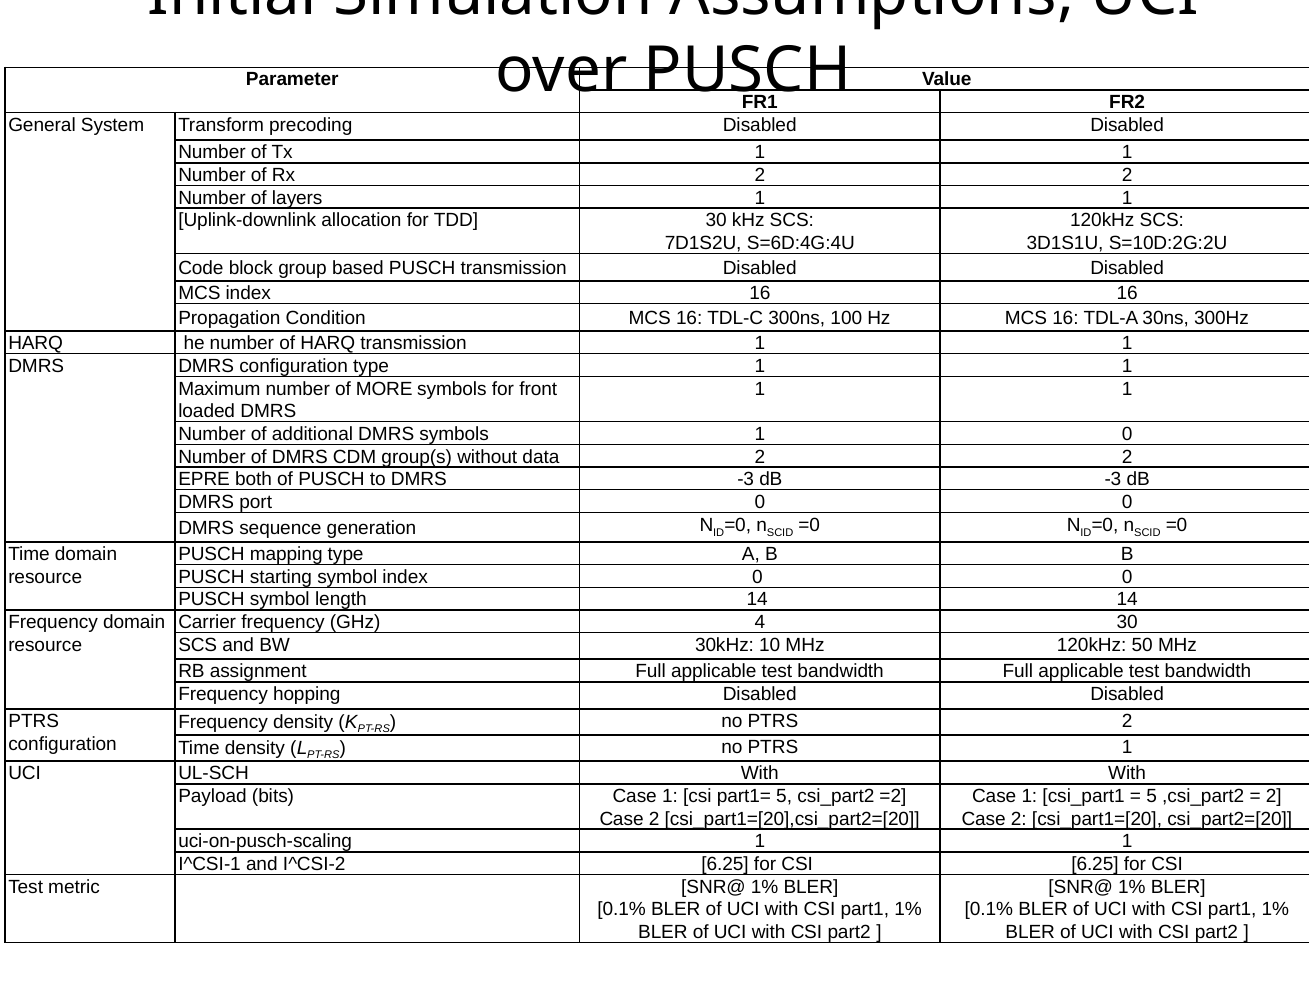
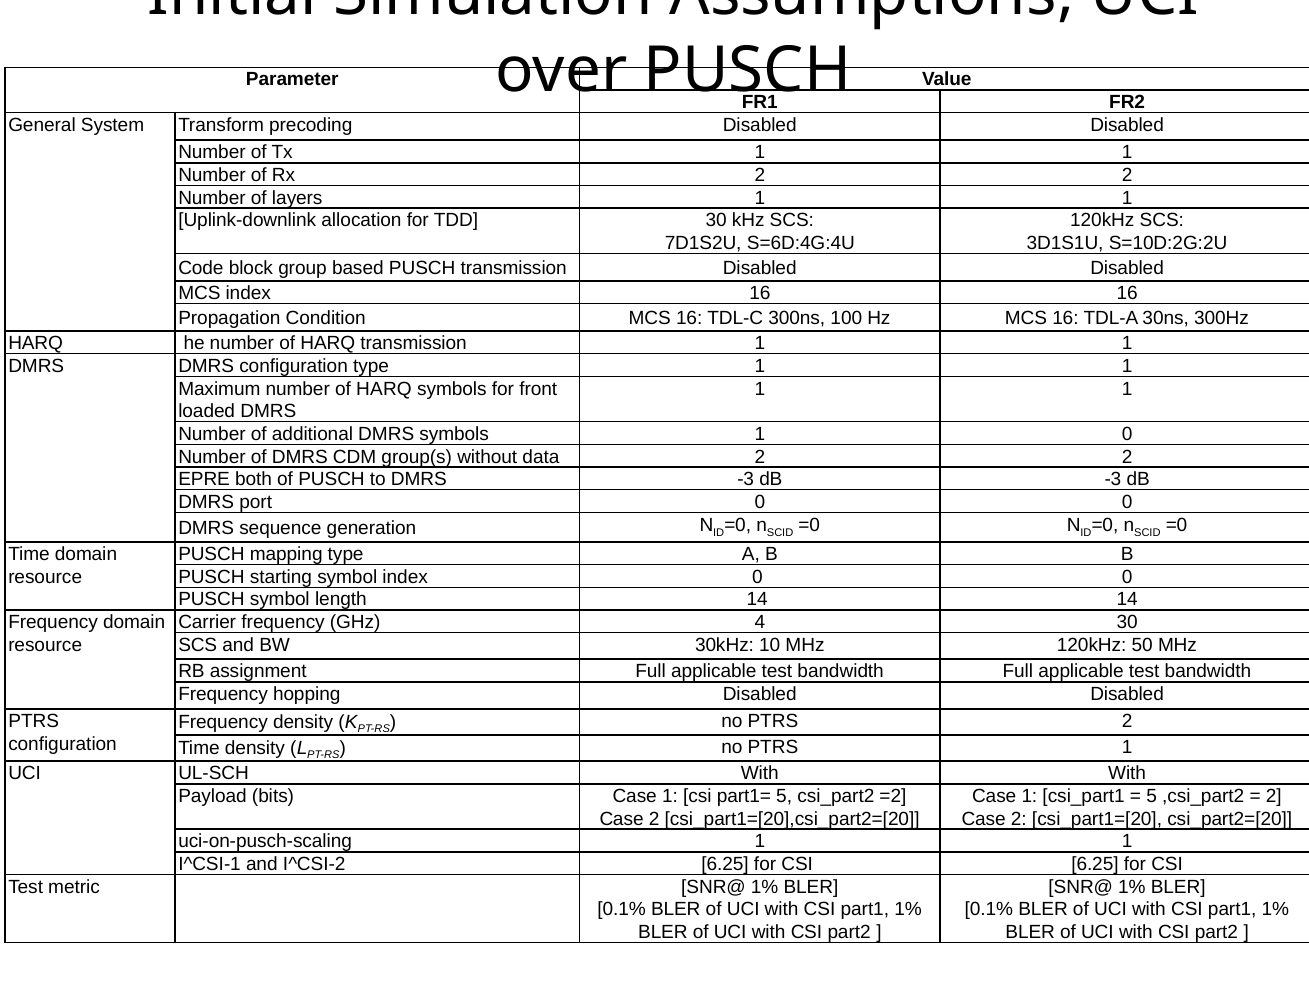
Maximum number of MORE: MORE -> HARQ
